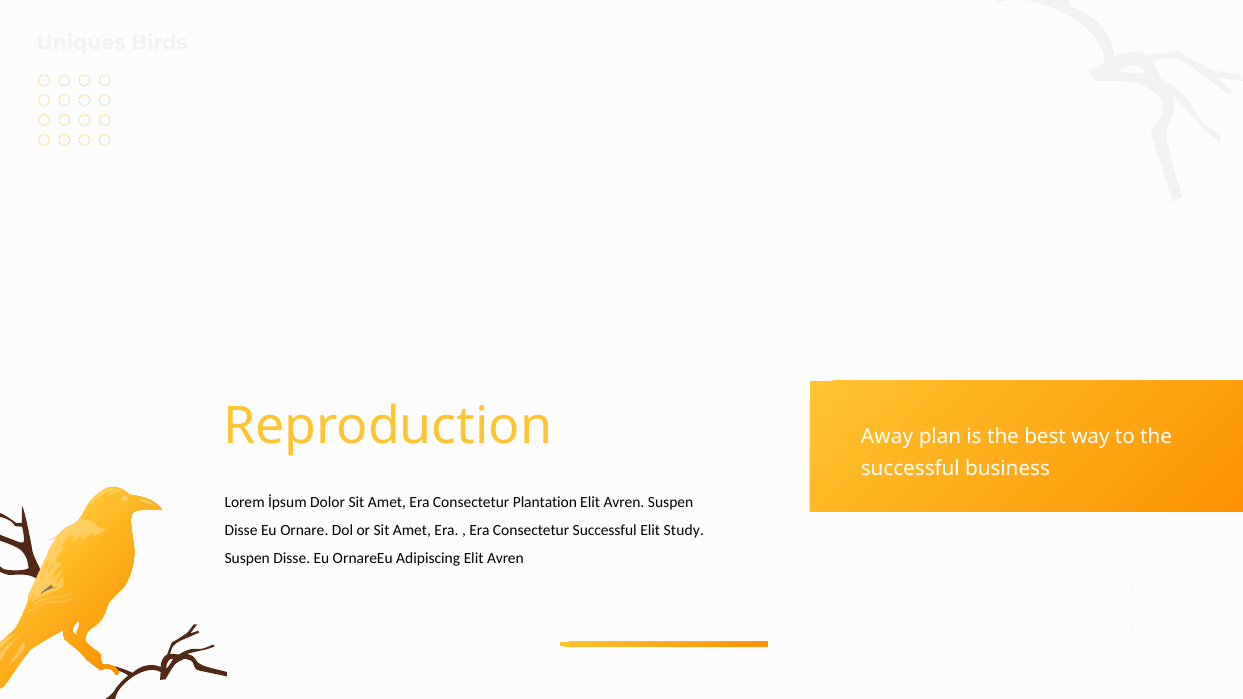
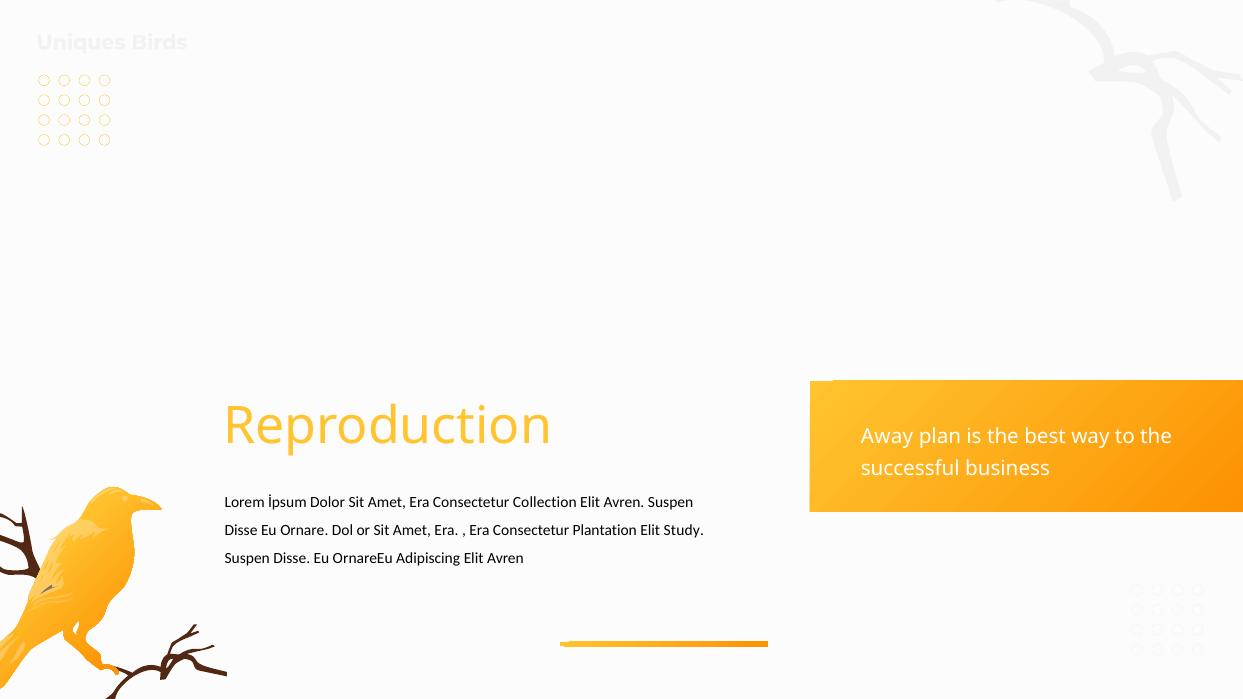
Plantation: Plantation -> Collection
Consectetur Successful: Successful -> Plantation
